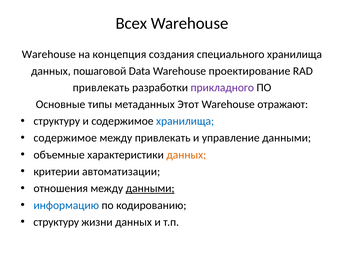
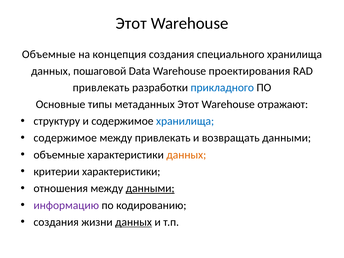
Всех at (131, 23): Всех -> Этот
Warehouse at (49, 54): Warehouse -> Объемные
проектирование: проектирование -> проектирования
прикладного colour: purple -> blue
управление: управление -> возвращать
критерии автоматизации: автоматизации -> характеристики
информацию colour: blue -> purple
структуру at (56, 222): структуру -> создания
данных at (134, 222) underline: none -> present
